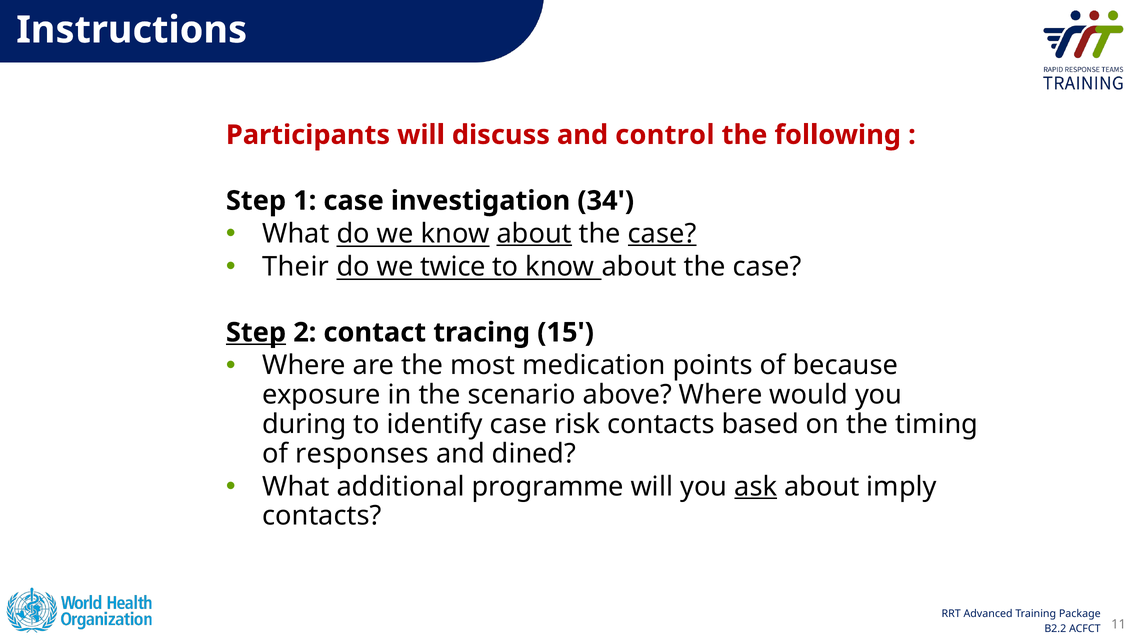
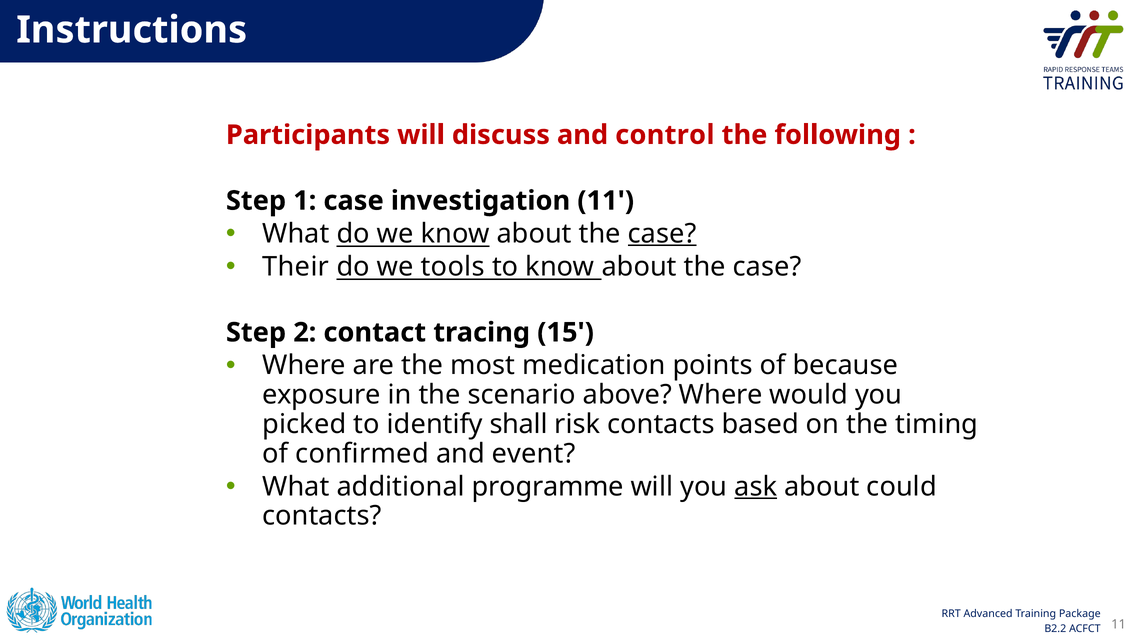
investigation 34: 34 -> 11
about at (534, 234) underline: present -> none
twice: twice -> tools
Step at (256, 332) underline: present -> none
during: during -> picked
identify case: case -> shall
responses: responses -> confirmed
dined: dined -> event
imply: imply -> could
